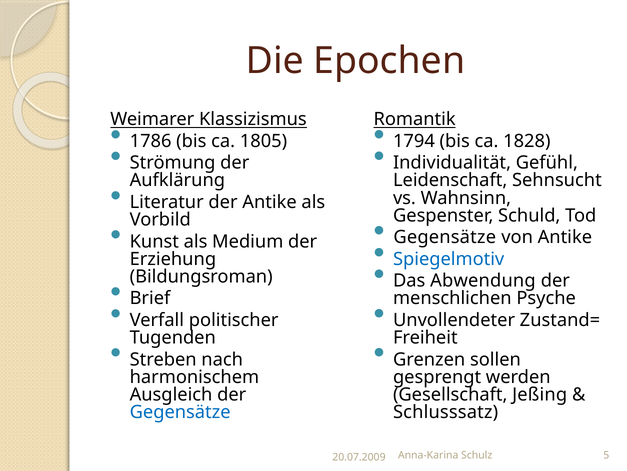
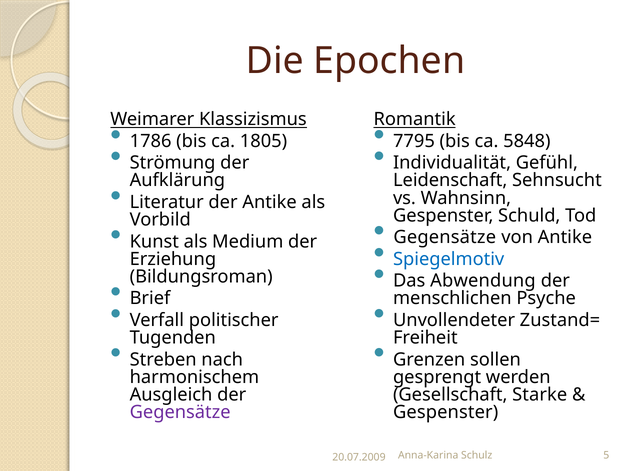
1794: 1794 -> 7795
1828: 1828 -> 5848
Jeßing: Jeßing -> Starke
Gegensätze at (180, 412) colour: blue -> purple
Schlusssatz at (446, 412): Schlusssatz -> Gespenster
